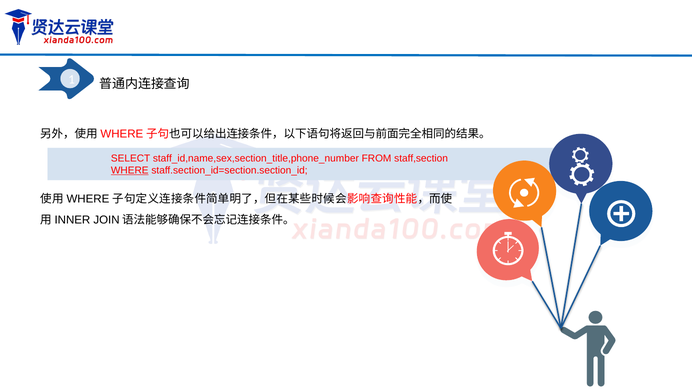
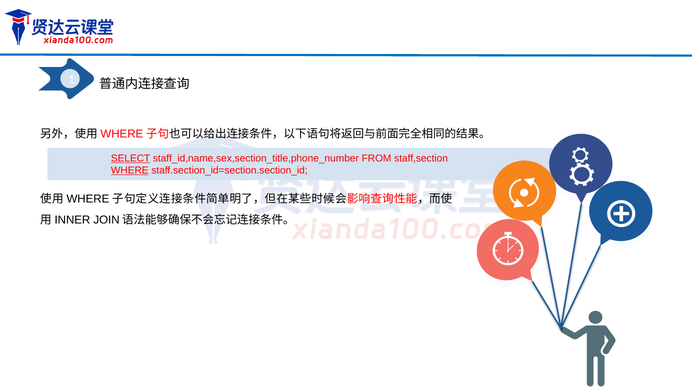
SELECT underline: none -> present
